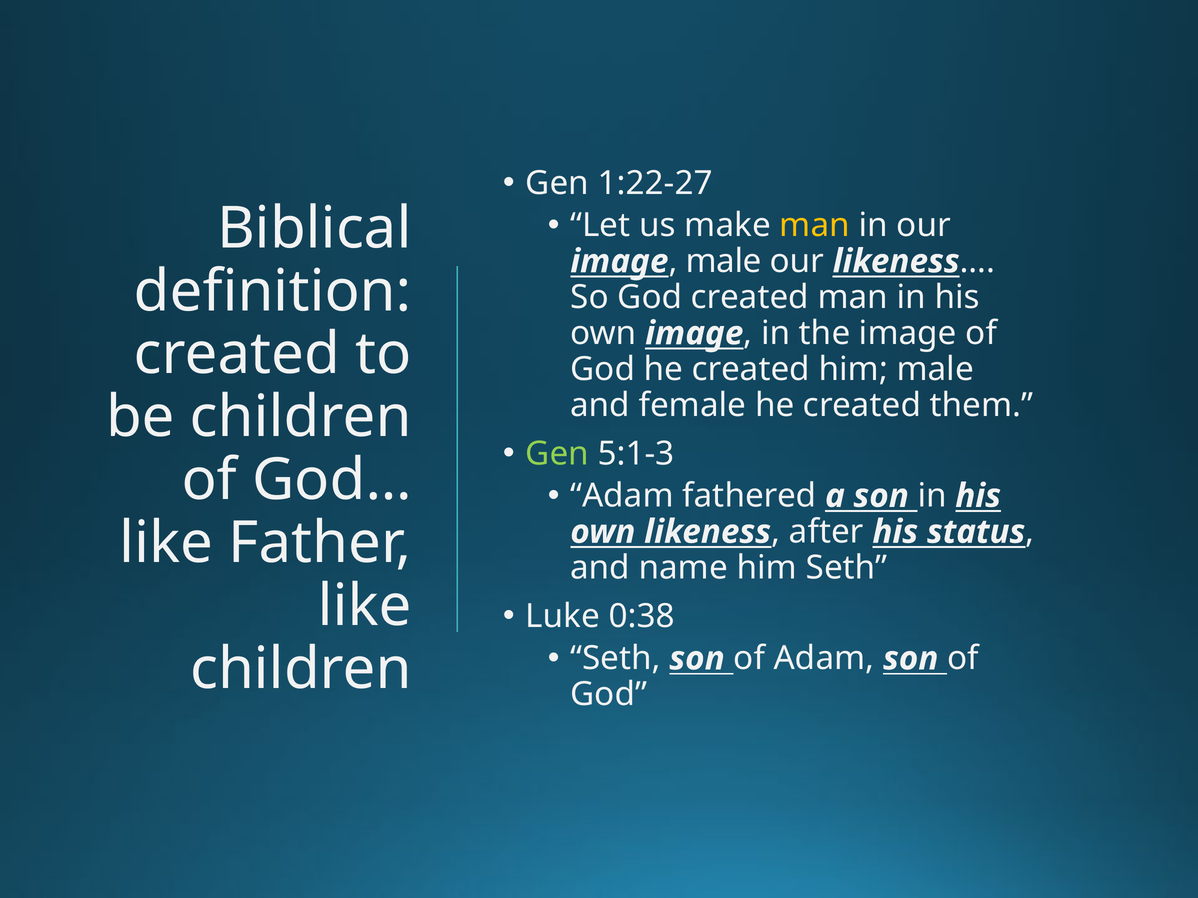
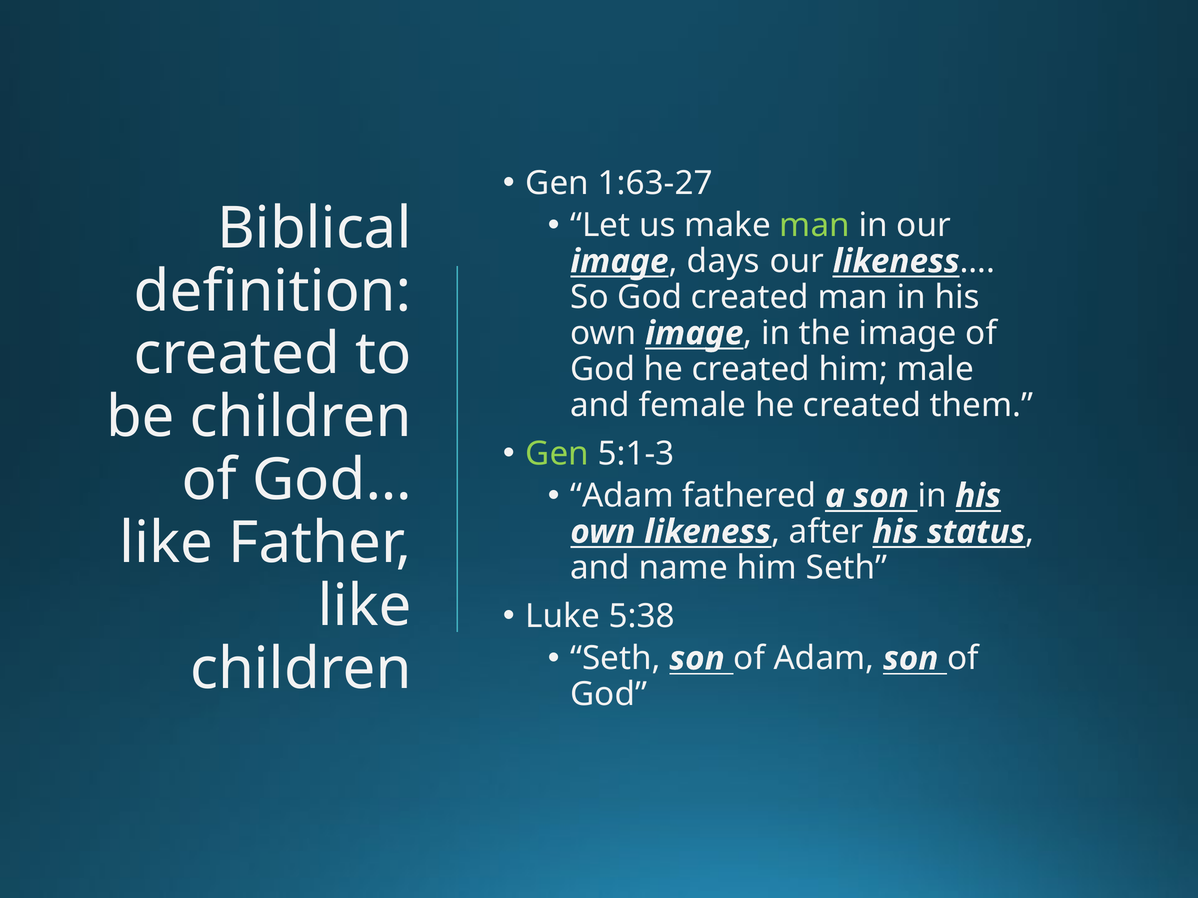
1:22-27: 1:22-27 -> 1:63-27
man at (815, 226) colour: yellow -> light green
male at (724, 262): male -> days
0:38: 0:38 -> 5:38
